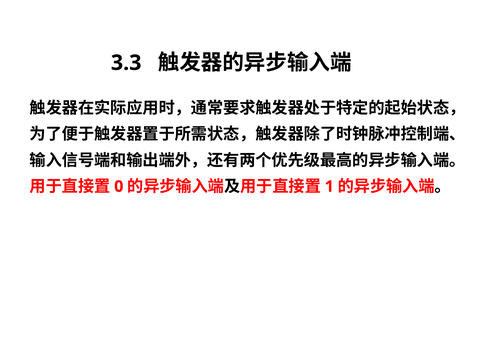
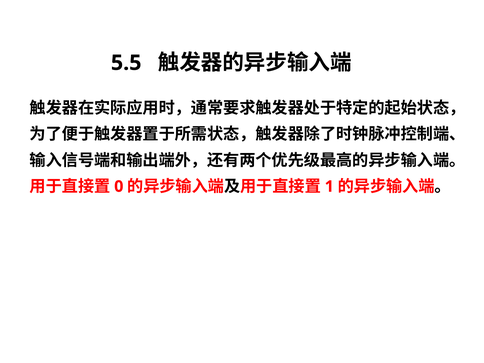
3.3: 3.3 -> 5.5
